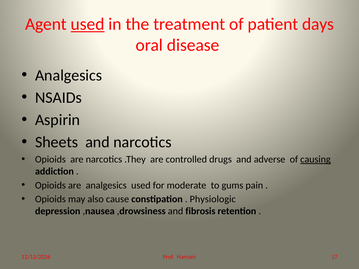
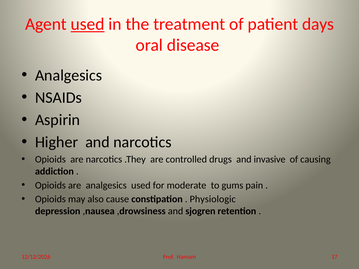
Sheets: Sheets -> Higher
adverse: adverse -> invasive
causing underline: present -> none
fibrosis: fibrosis -> sjogren
